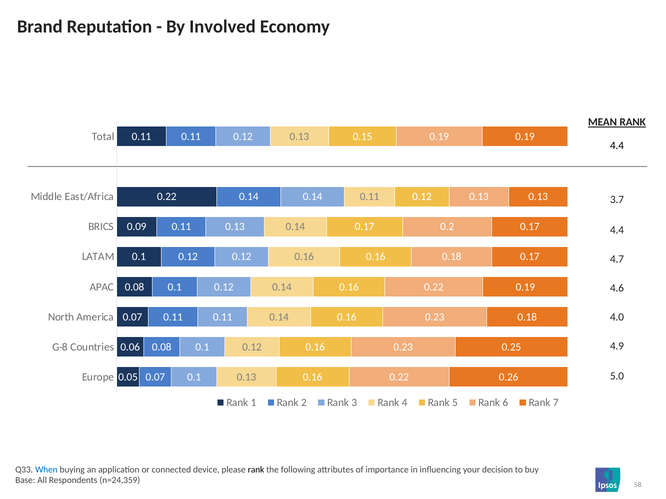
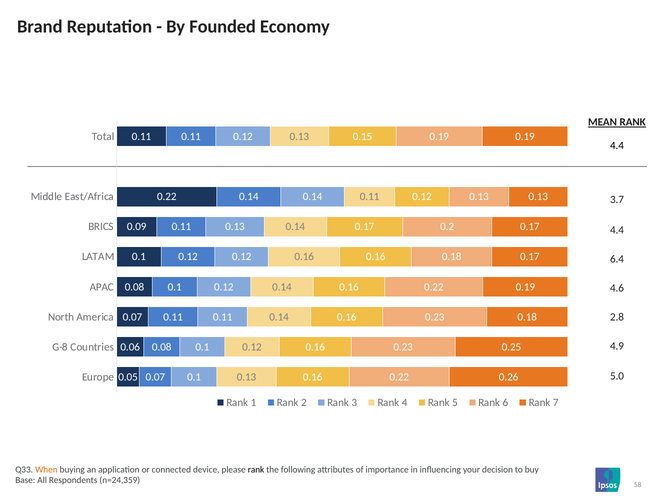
Involved: Involved -> Founded
4.7: 4.7 -> 6.4
4.0: 4.0 -> 2.8
When colour: blue -> orange
